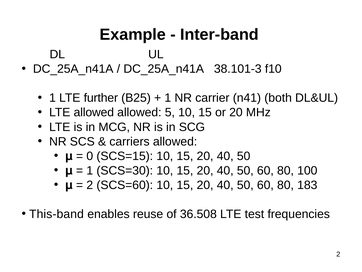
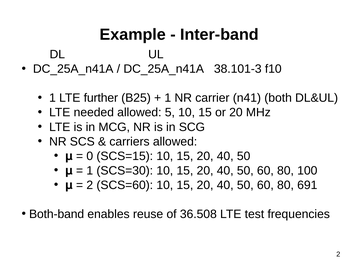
LTE allowed: allowed -> needed
183: 183 -> 691
This-band: This-band -> Both-band
